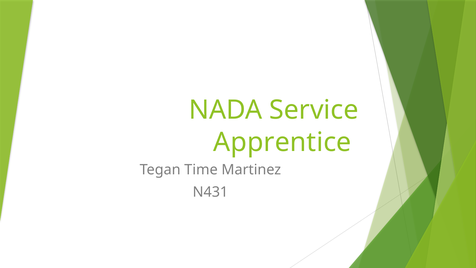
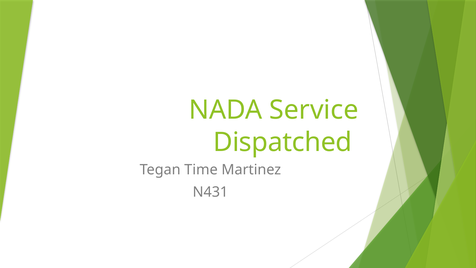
Apprentice: Apprentice -> Dispatched
